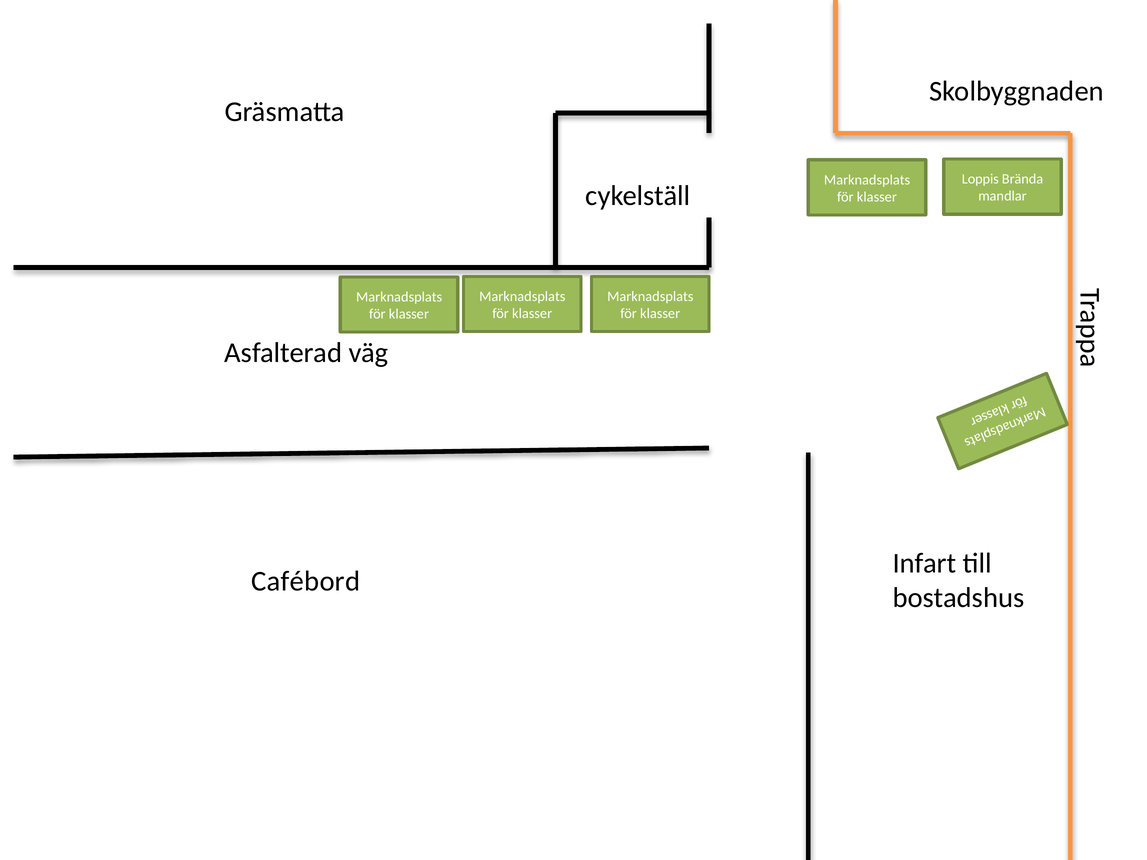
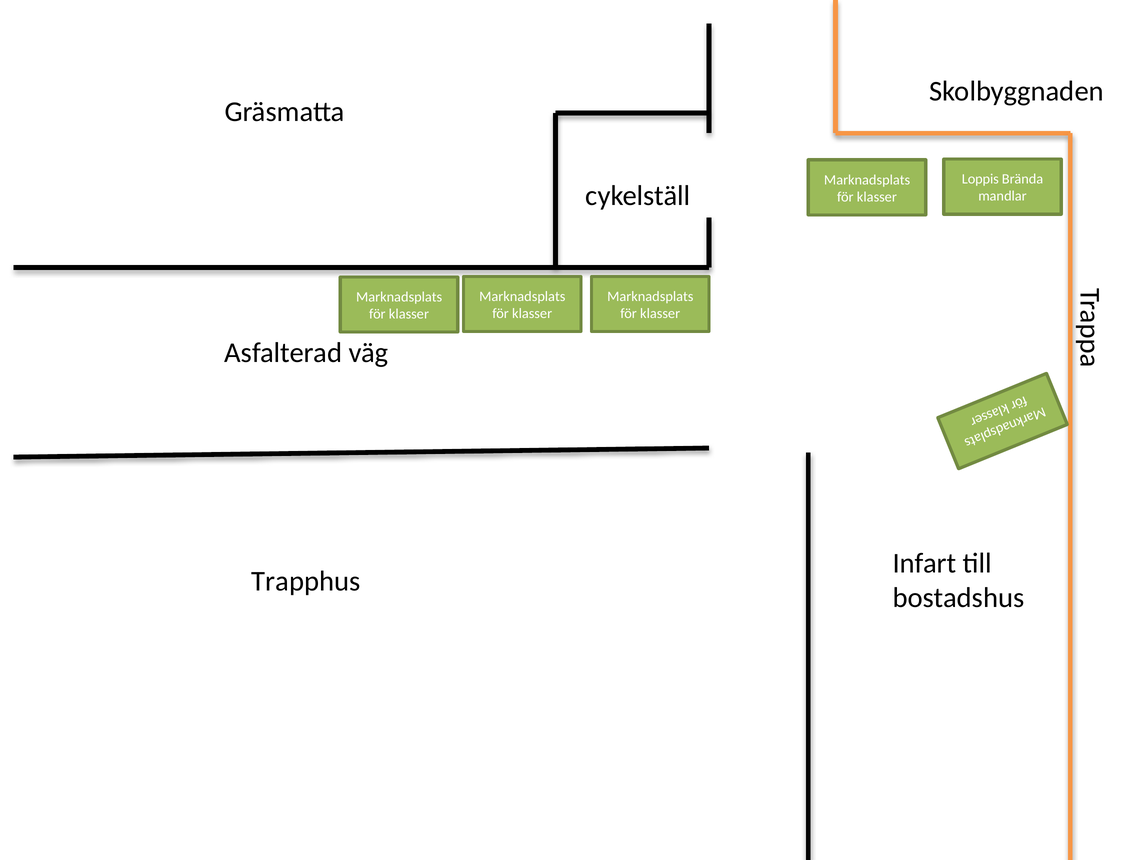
Cafébord: Cafébord -> Trapphus
